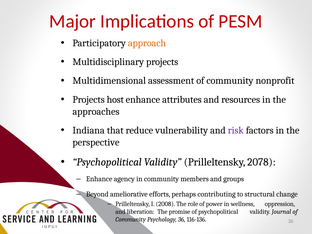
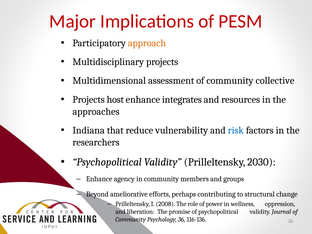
nonprofit: nonprofit -> collective
attributes: attributes -> integrates
risk colour: purple -> blue
perspective: perspective -> researchers
2078: 2078 -> 2030
